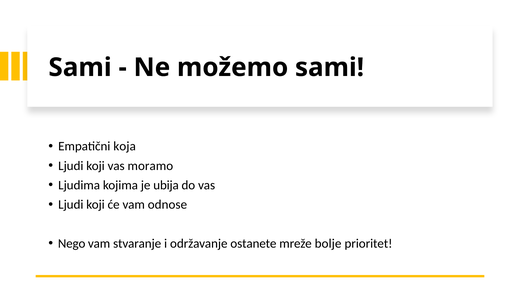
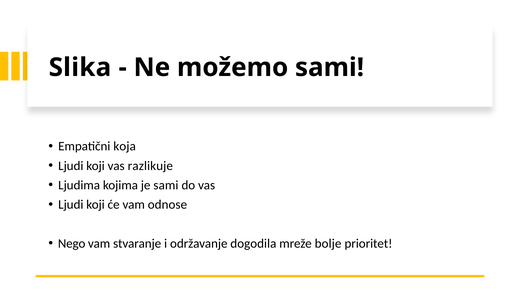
Sami at (80, 68): Sami -> Slika
moramo: moramo -> razlikuje
je ubija: ubija -> sami
ostanete: ostanete -> dogodila
